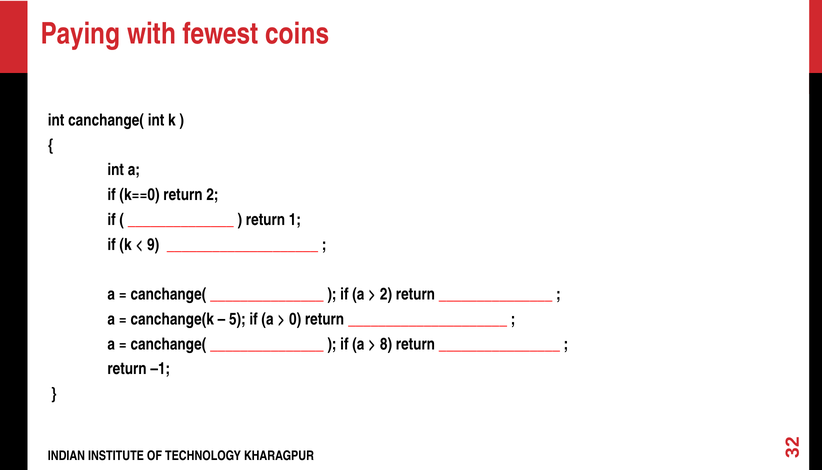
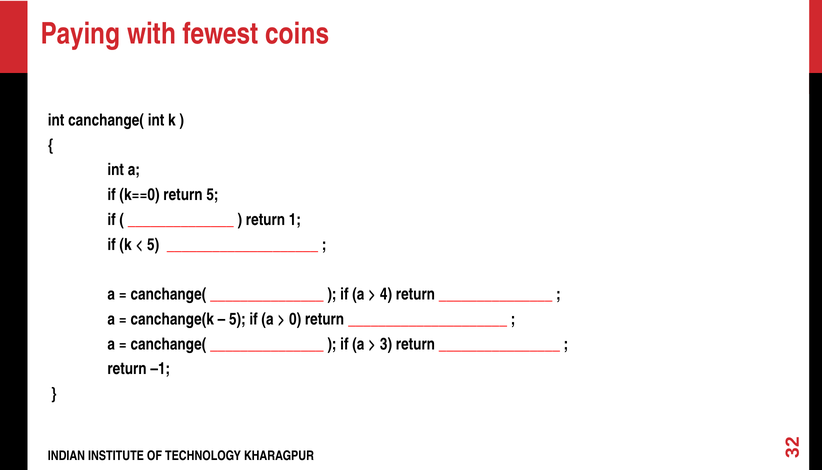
return 2: 2 -> 5
9 at (153, 244): 9 -> 5
2 at (386, 294): 2 -> 4
8 at (386, 344): 8 -> 3
